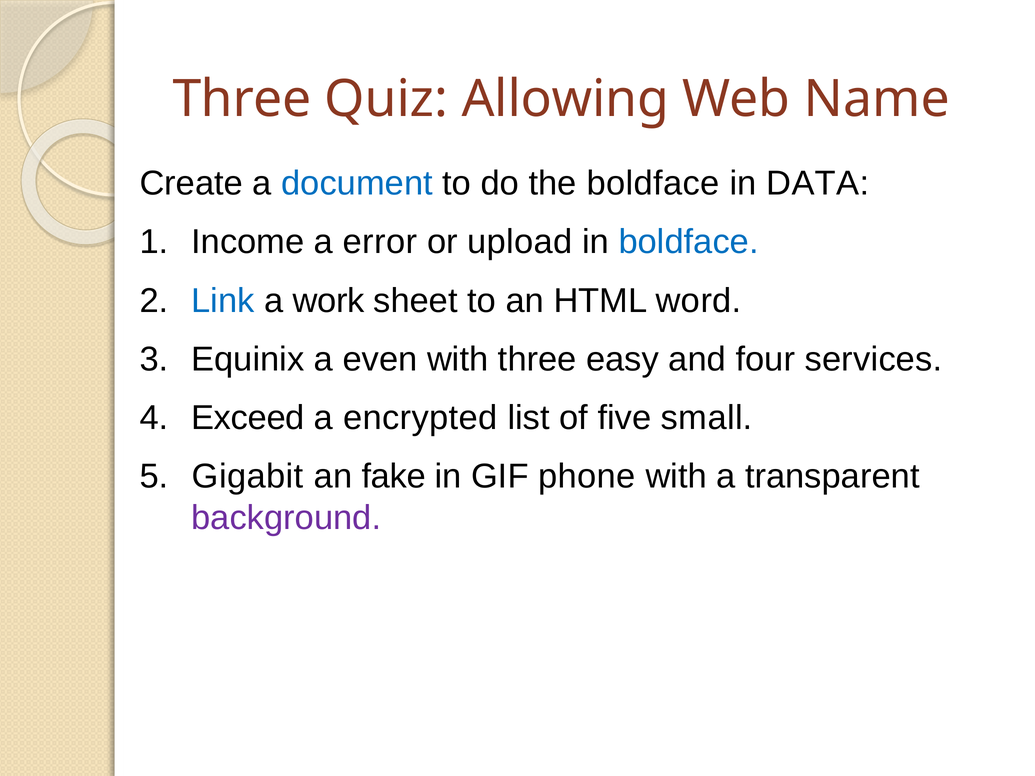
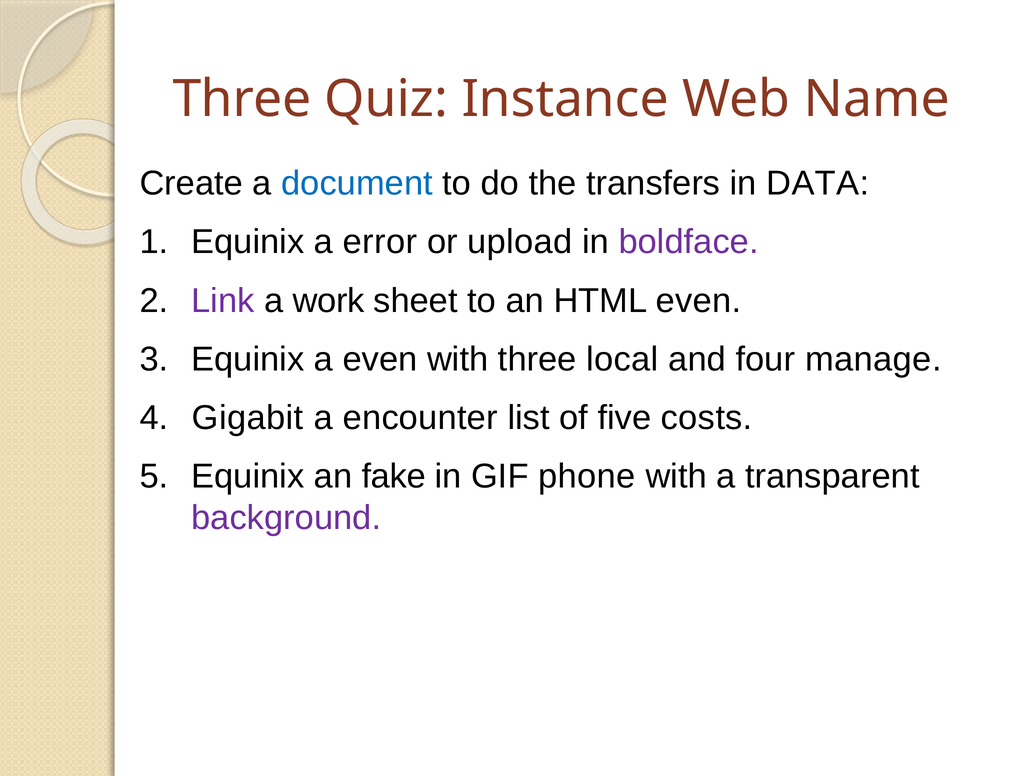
Allowing: Allowing -> Instance
the boldface: boldface -> transfers
1 Income: Income -> Equinix
boldface at (689, 242) colour: blue -> purple
Link colour: blue -> purple
HTML word: word -> even
easy: easy -> local
services: services -> manage
Exceed: Exceed -> Gigabit
encrypted: encrypted -> encounter
small: small -> costs
5 Gigabit: Gigabit -> Equinix
